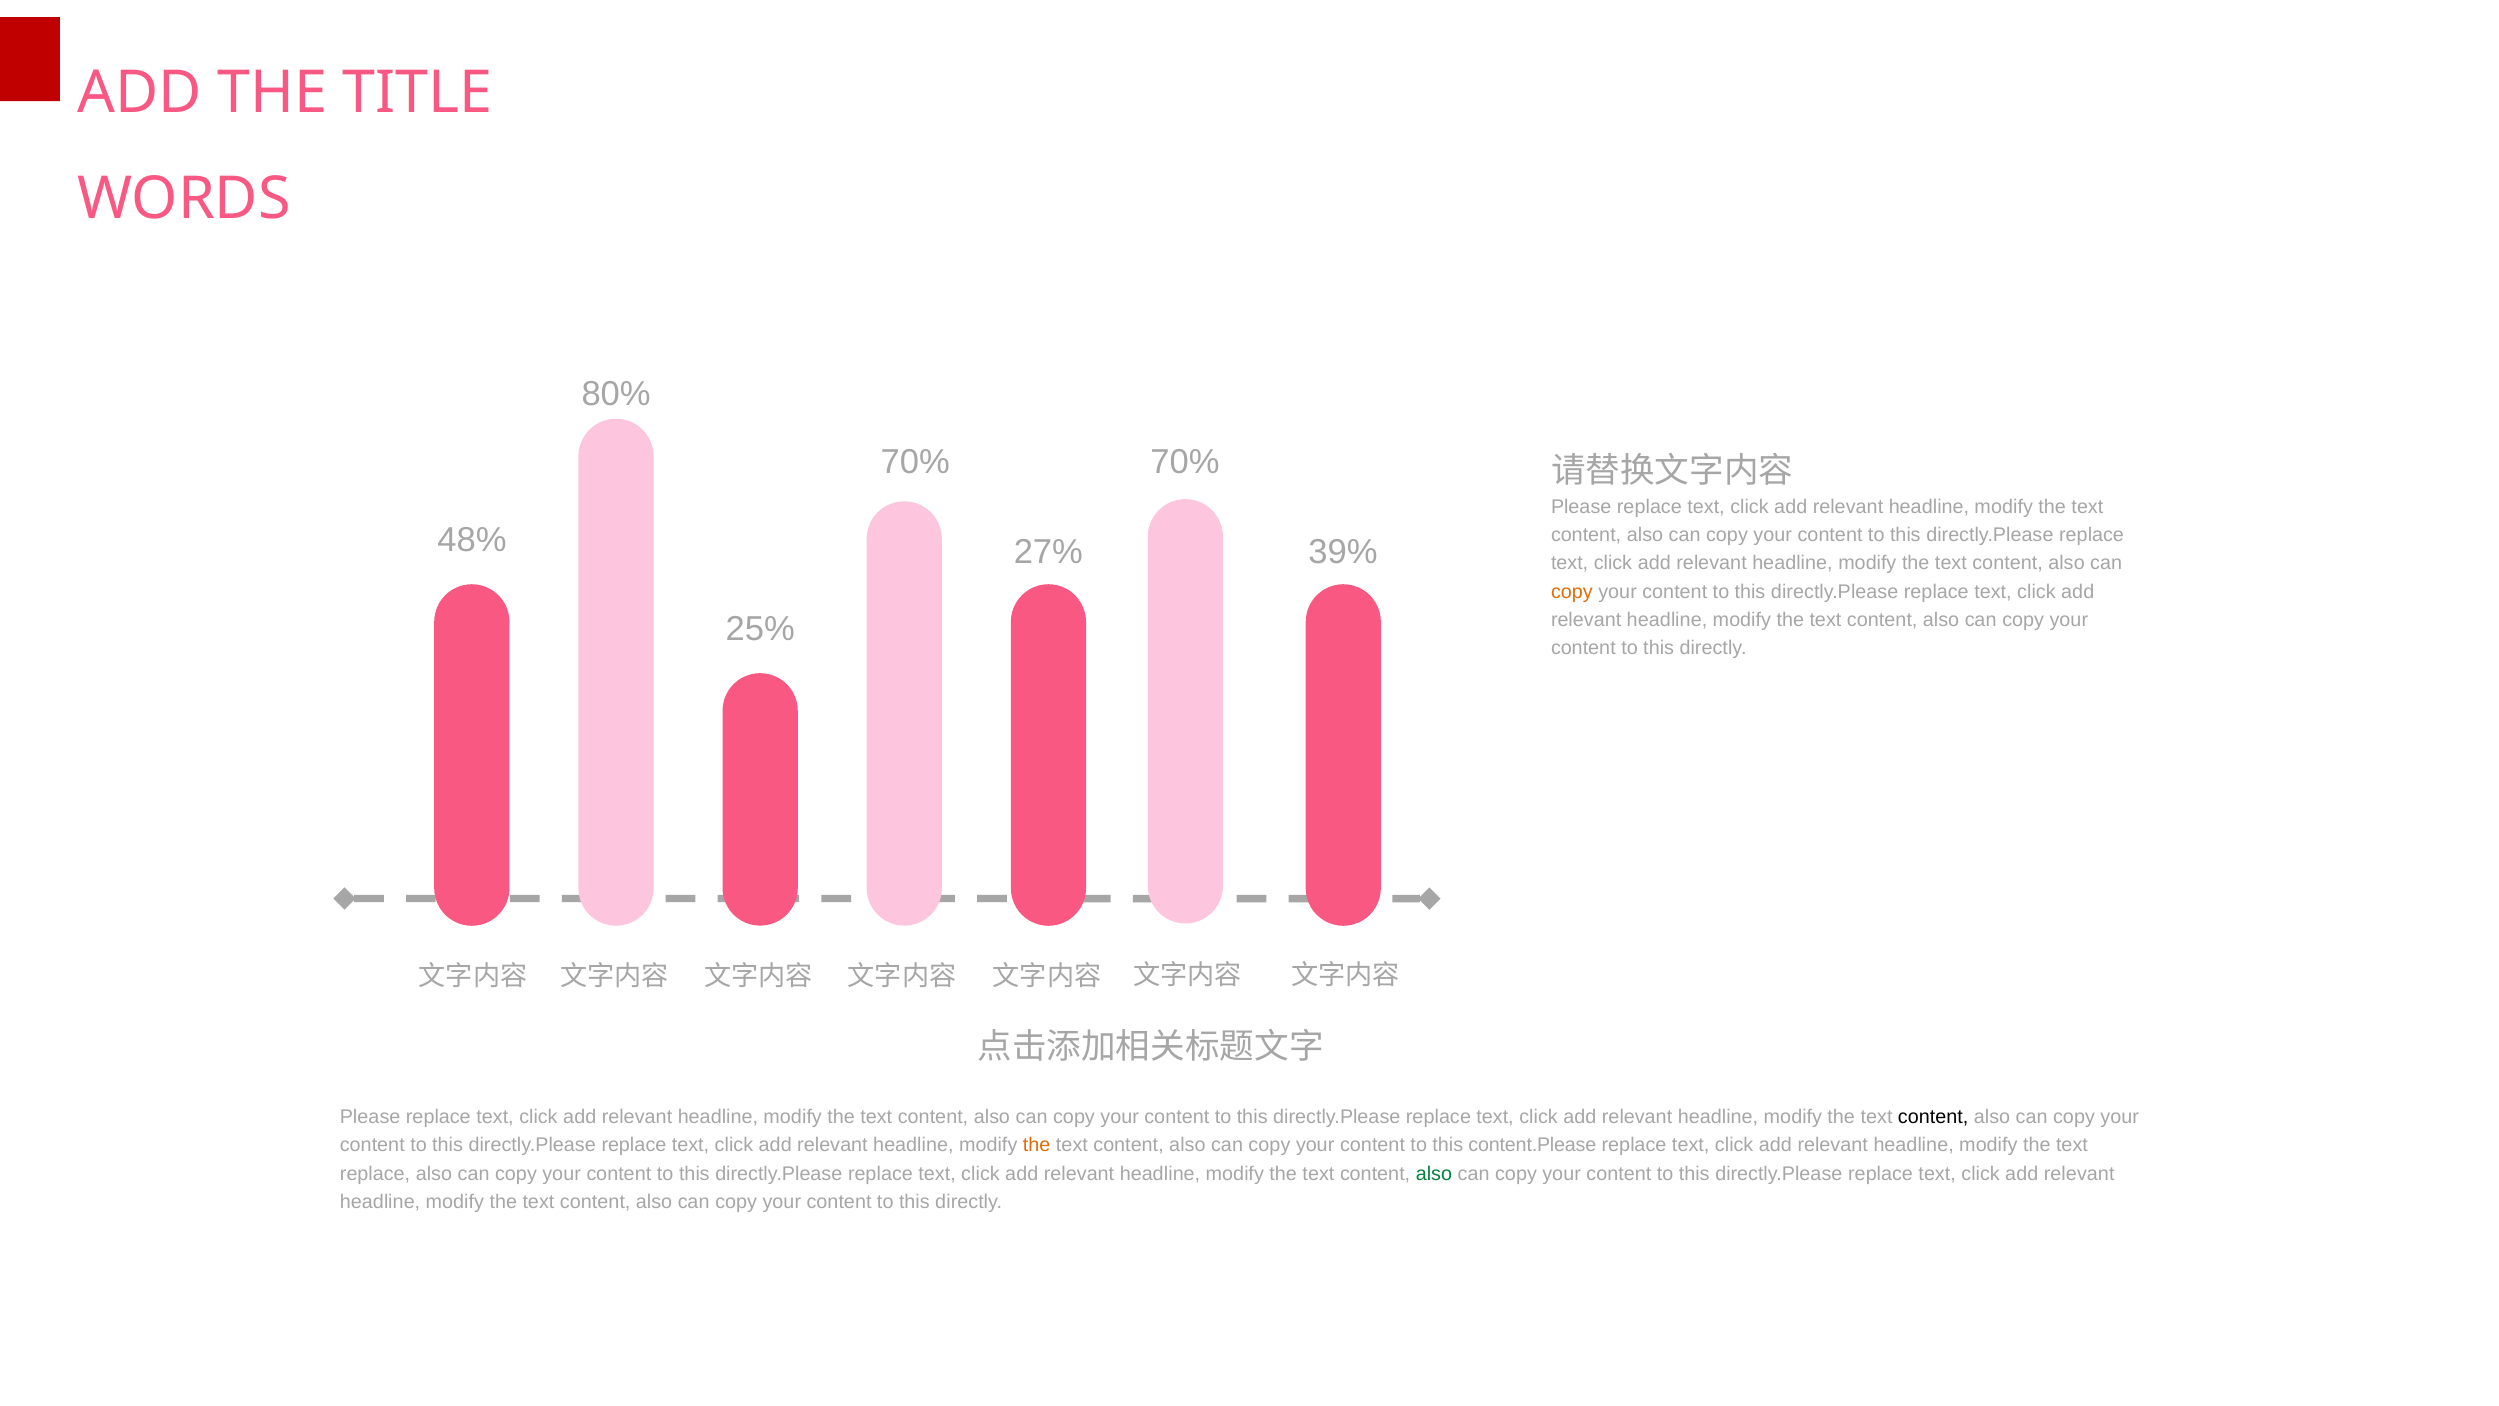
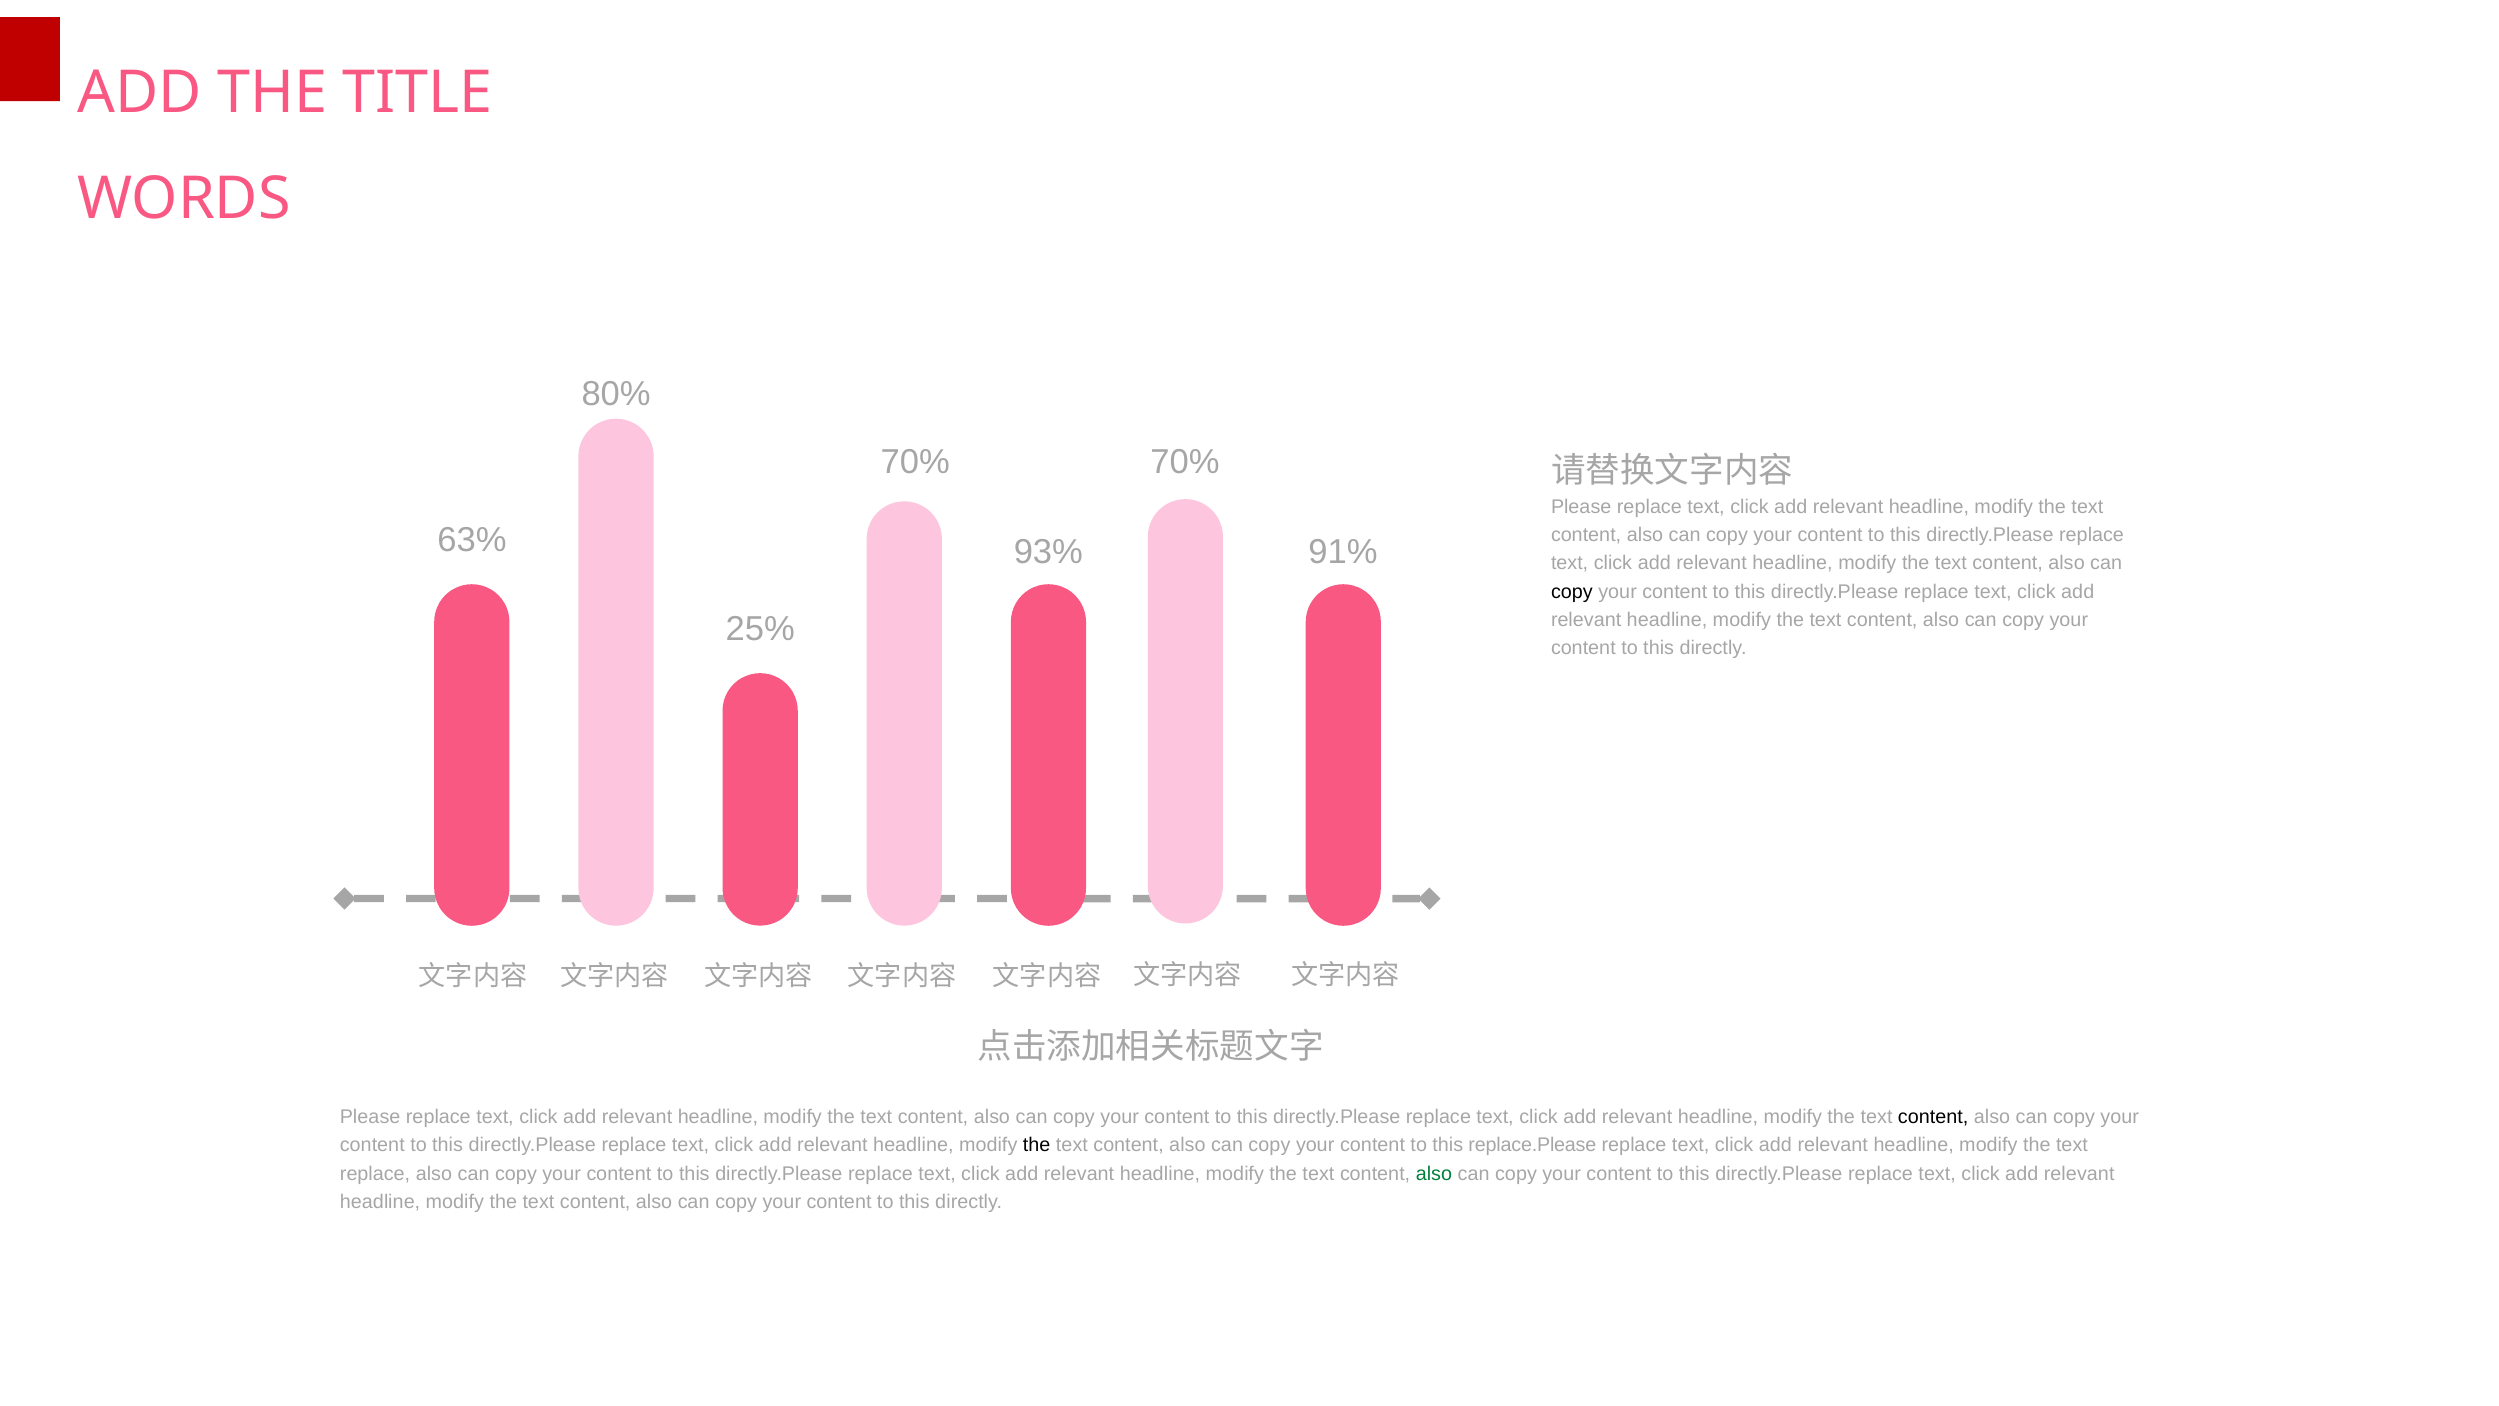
48%: 48% -> 63%
27%: 27% -> 93%
39%: 39% -> 91%
copy at (1572, 592) colour: orange -> black
the at (1037, 1145) colour: orange -> black
content.Please: content.Please -> replace.Please
